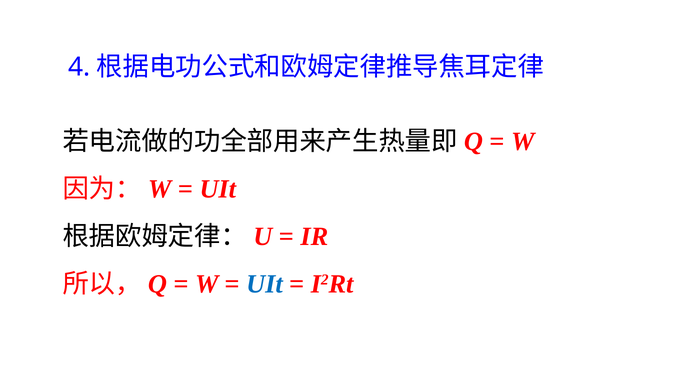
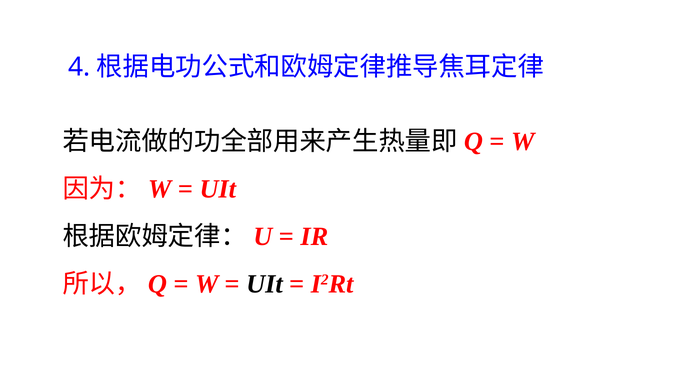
UIt at (264, 284) colour: blue -> black
